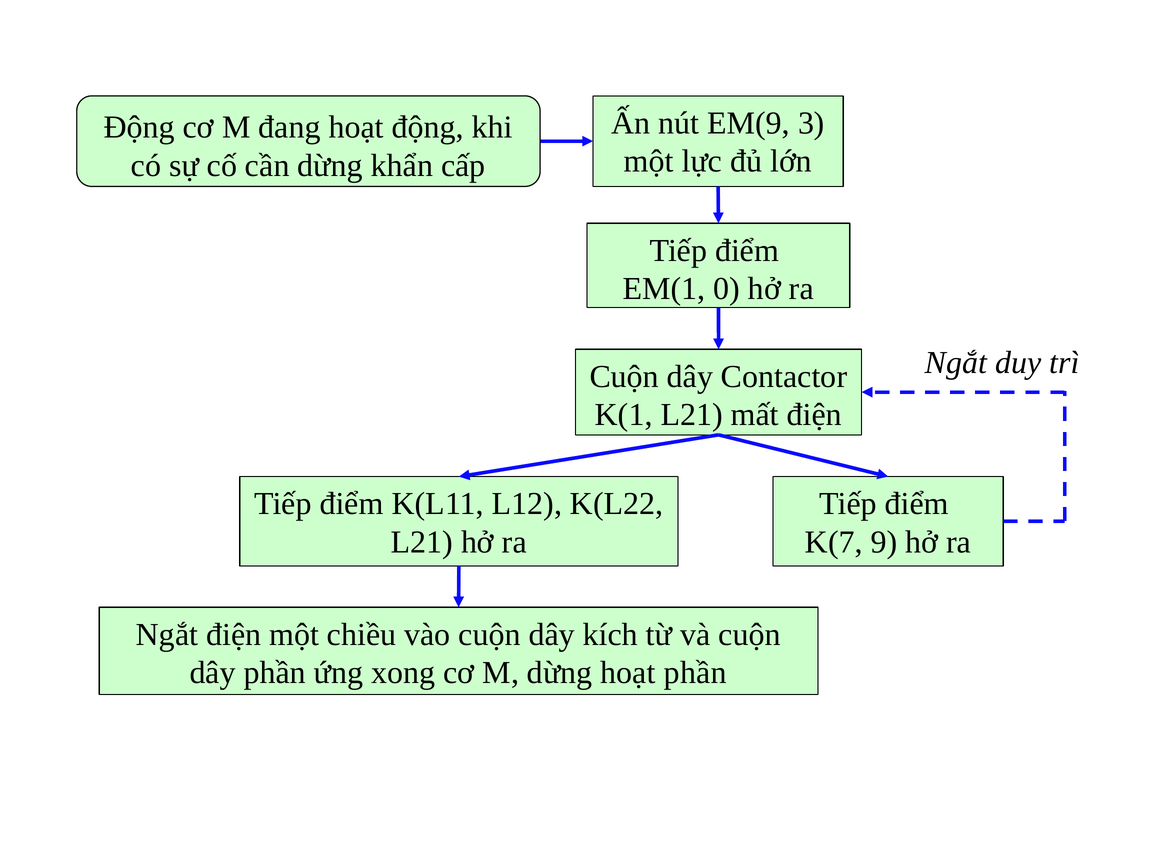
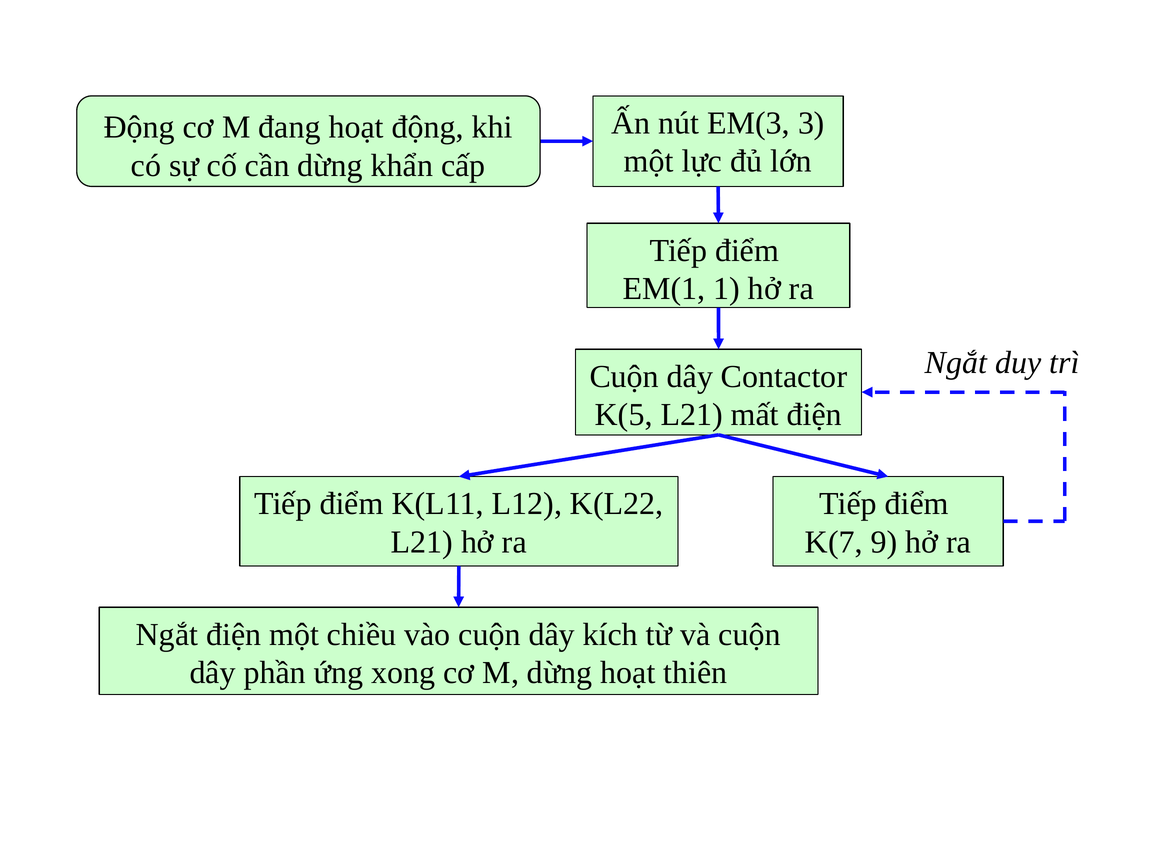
EM(9: EM(9 -> EM(3
0: 0 -> 1
K(1: K(1 -> K(5
hoạt phần: phần -> thiên
